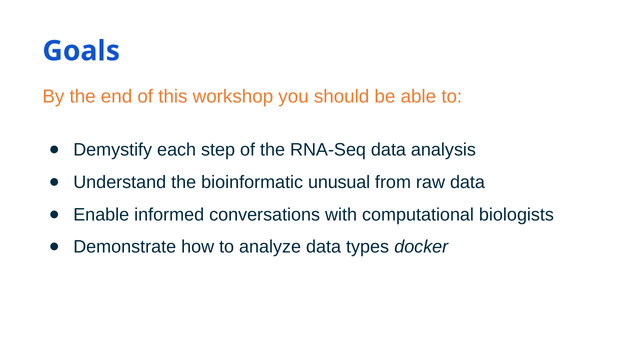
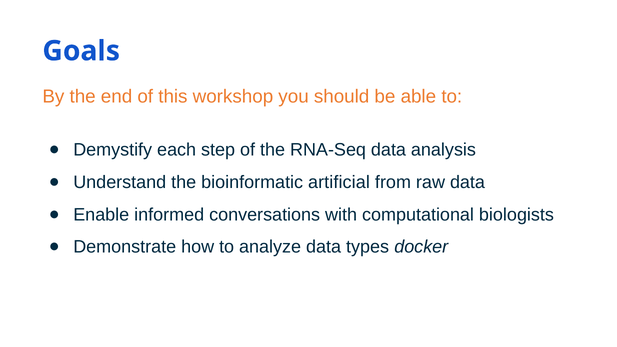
unusual: unusual -> artificial
